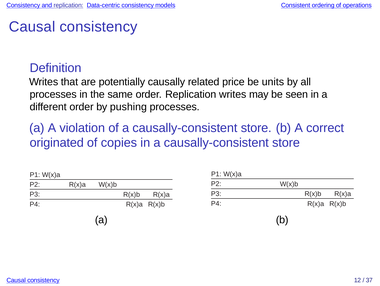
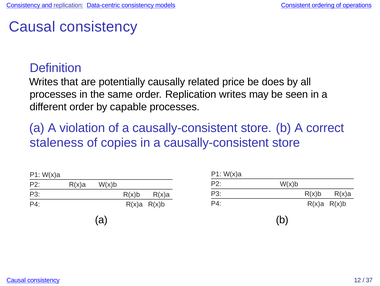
units: units -> does
pushing: pushing -> capable
originated: originated -> staleness
